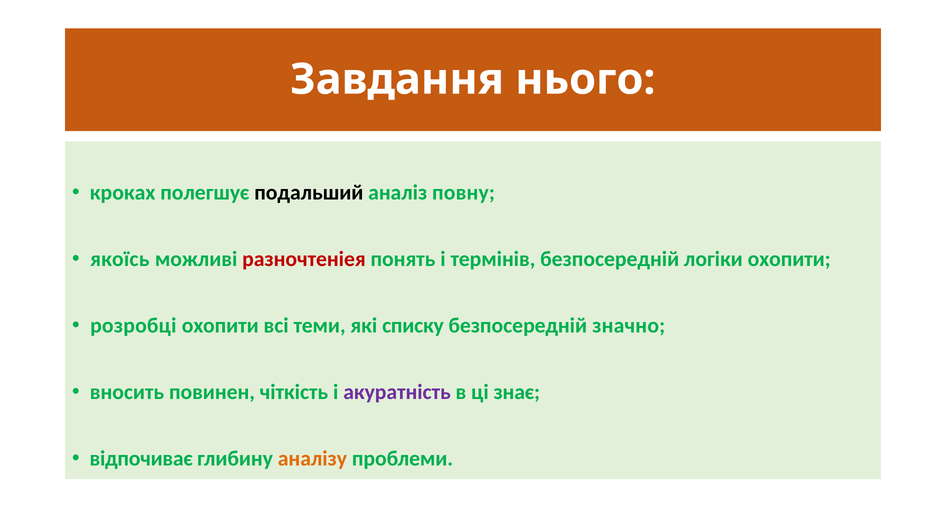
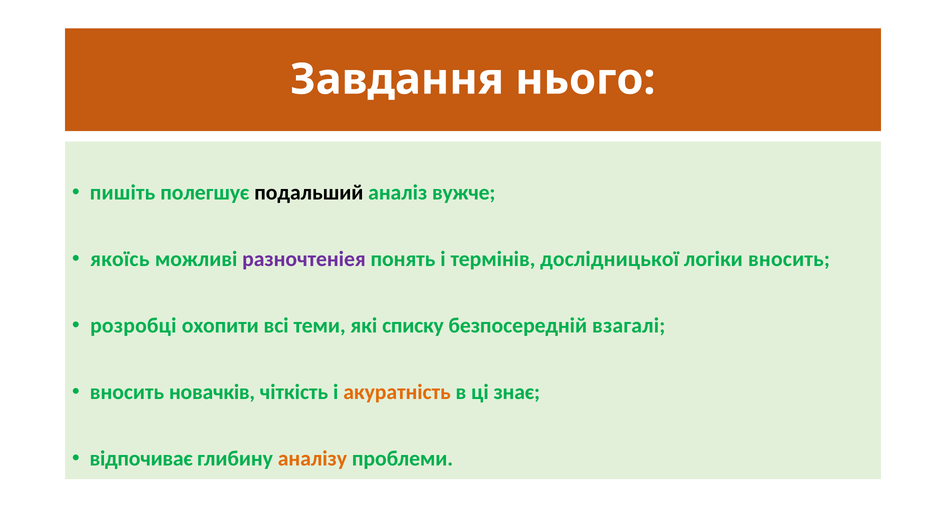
кроках: кроках -> пишіть
повну: повну -> вужче
разночтеніея colour: red -> purple
термінів безпосередній: безпосередній -> дослідницької
логіки охопити: охопити -> вносить
значно: значно -> взагалі
повинен: повинен -> новачків
акуратність colour: purple -> orange
